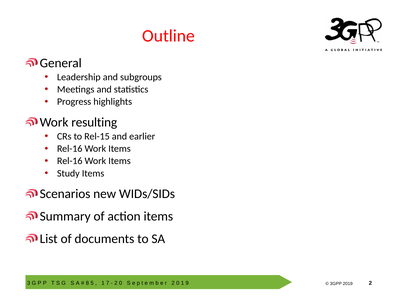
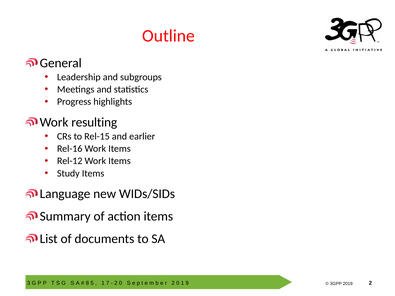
Rel-16 at (70, 161): Rel-16 -> Rel-12
Scenarios: Scenarios -> Language
